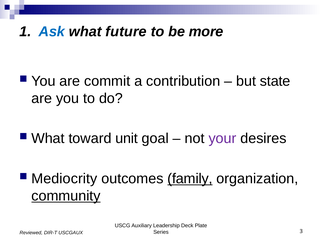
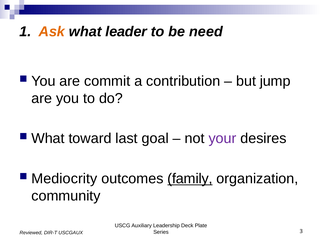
Ask colour: blue -> orange
future: future -> leader
more: more -> need
state: state -> jump
unit: unit -> last
community underline: present -> none
